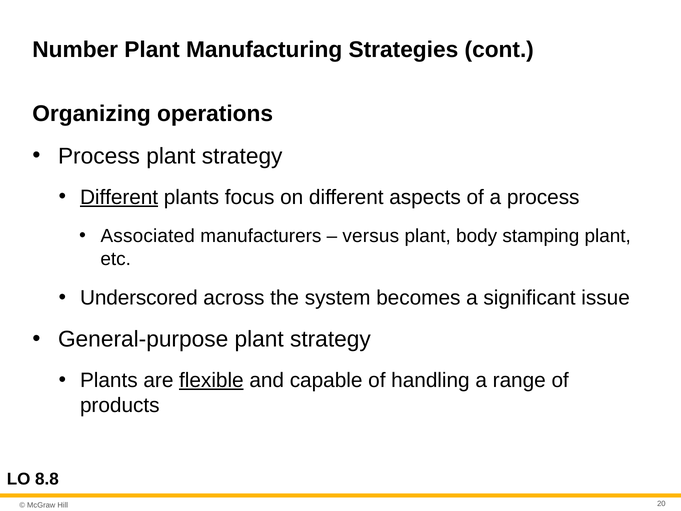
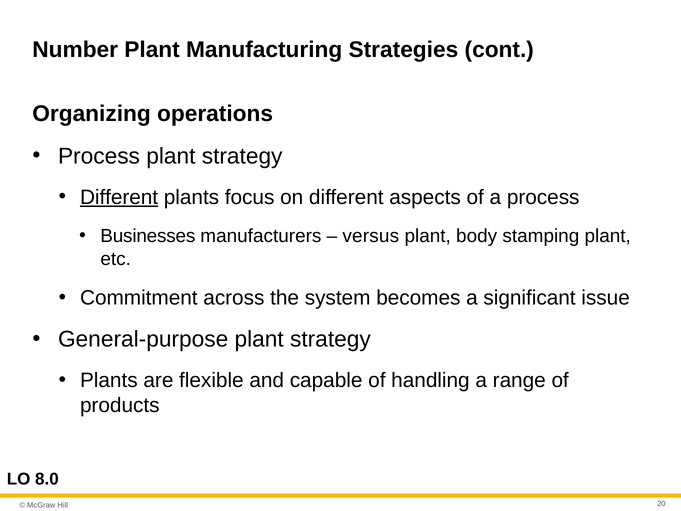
Associated: Associated -> Businesses
Underscored: Underscored -> Commitment
flexible underline: present -> none
8.8: 8.8 -> 8.0
